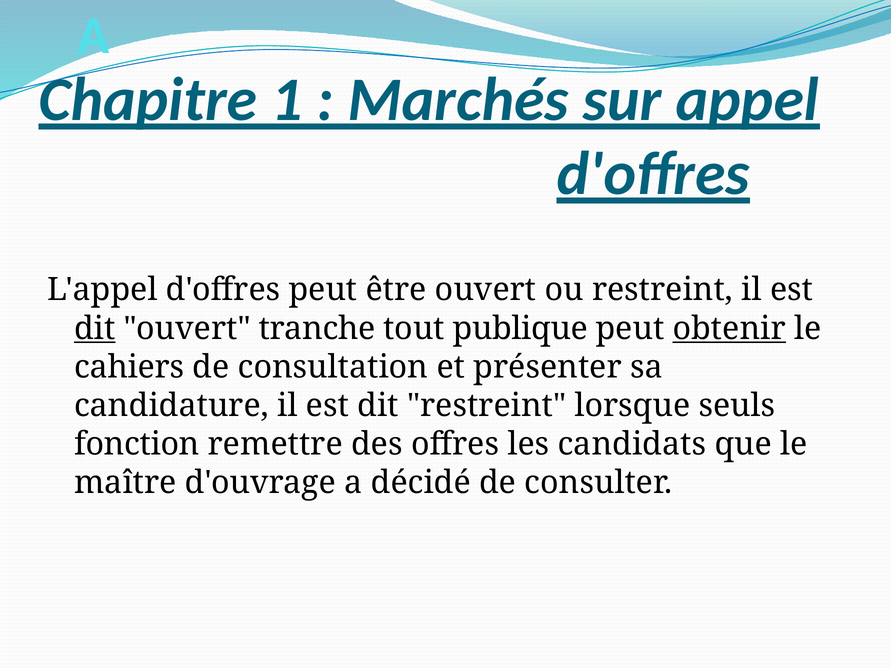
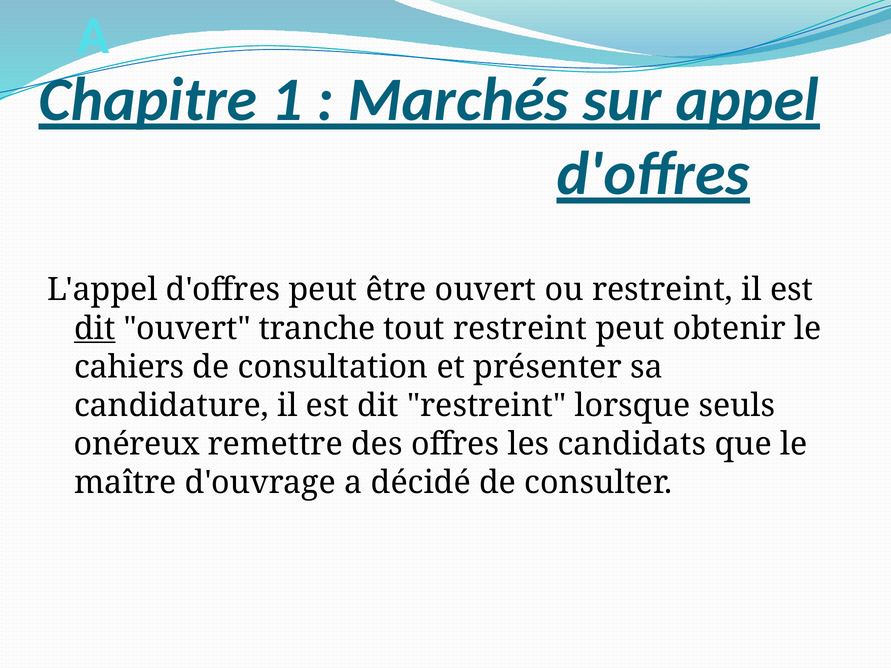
tout publique: publique -> restreint
obtenir underline: present -> none
fonction: fonction -> onéreux
